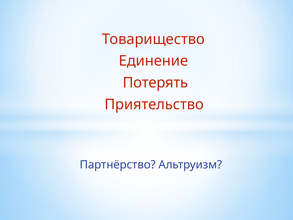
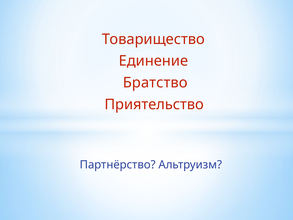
Потерять: Потерять -> Братство
